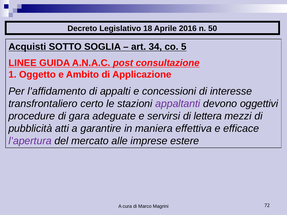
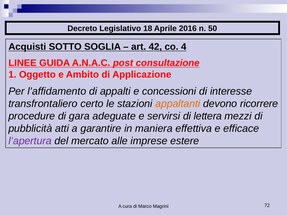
34: 34 -> 42
5: 5 -> 4
appaltanti colour: purple -> orange
oggettivi: oggettivi -> ricorrere
